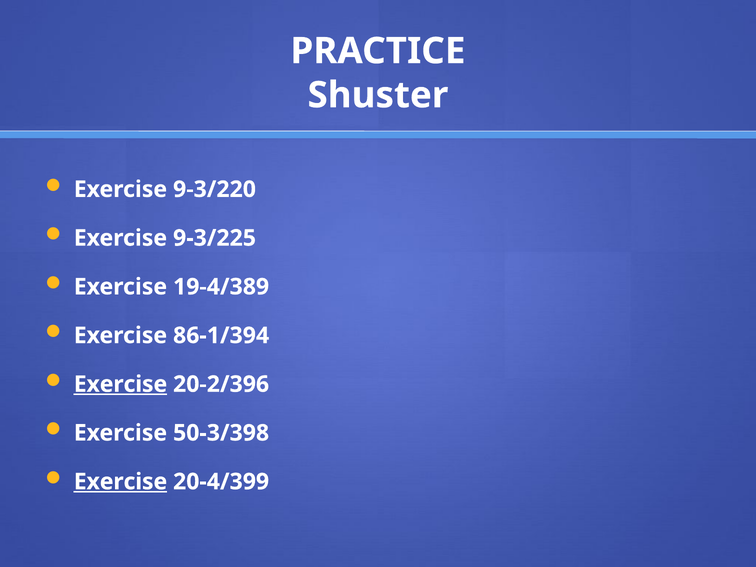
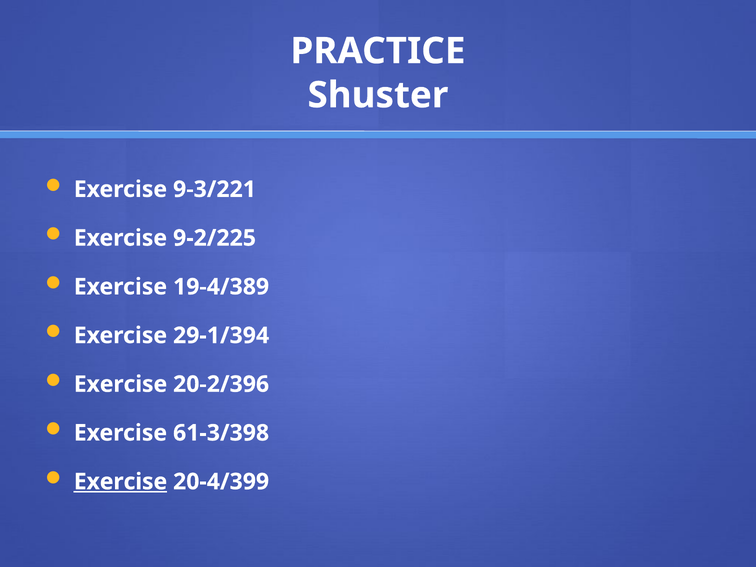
9-3/220: 9-3/220 -> 9-3/221
9-3/225: 9-3/225 -> 9-2/225
86-1/394: 86-1/394 -> 29-1/394
Exercise at (120, 384) underline: present -> none
50-3/398: 50-3/398 -> 61-3/398
